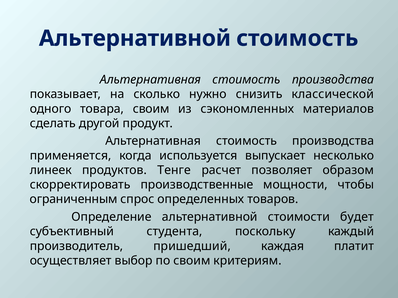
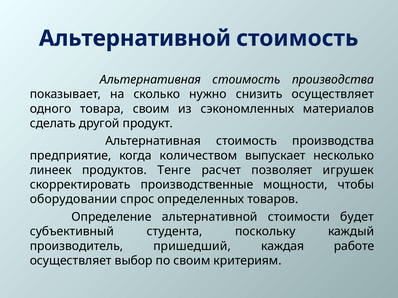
снизить классической: классической -> осуществляет
применяется: применяется -> предприятие
используется: используется -> количеством
образом: образом -> игрушек
ограниченным: ограниченным -> оборудовании
платит: платит -> работе
